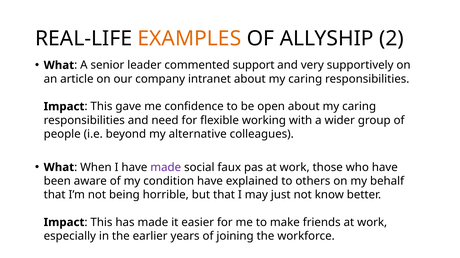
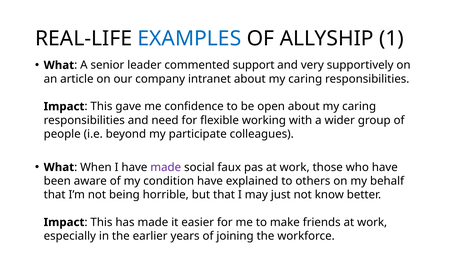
EXAMPLES colour: orange -> blue
2: 2 -> 1
alternative: alternative -> participate
